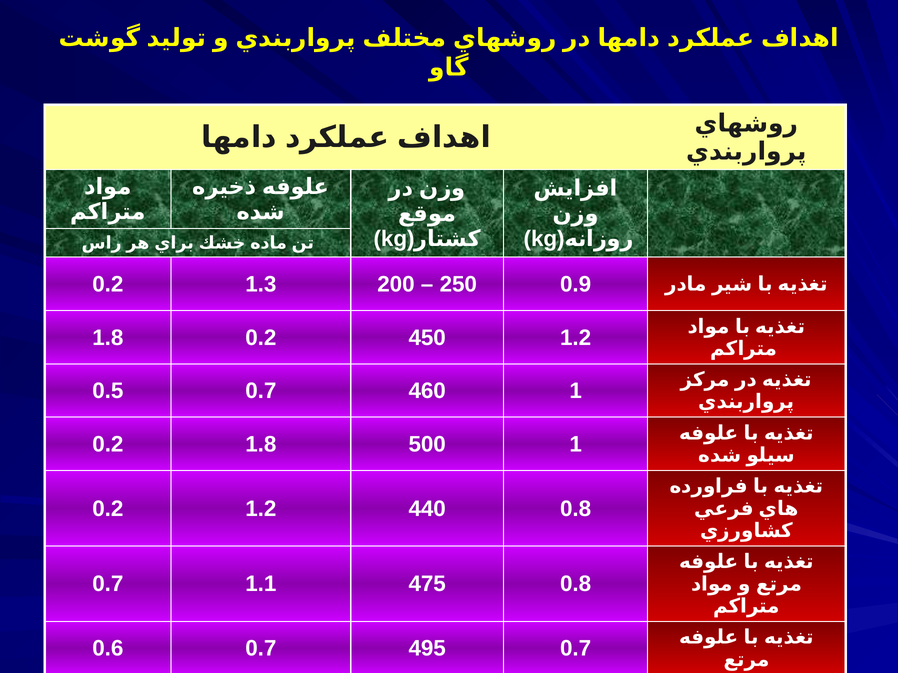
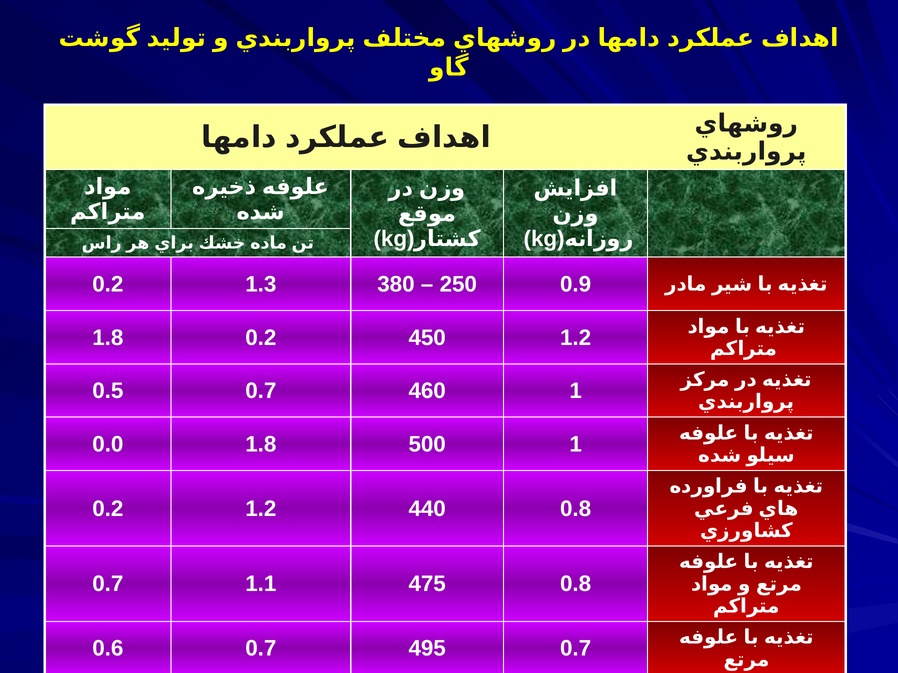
200: 200 -> 380
0.2 at (108, 445): 0.2 -> 0.0
